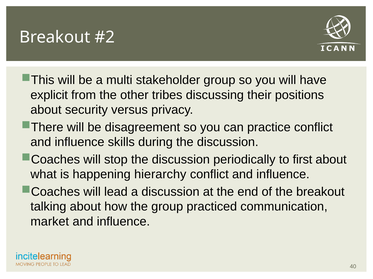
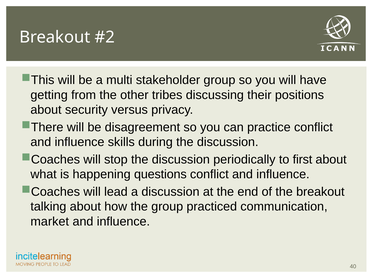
explicit: explicit -> getting
hierarchy: hierarchy -> questions
